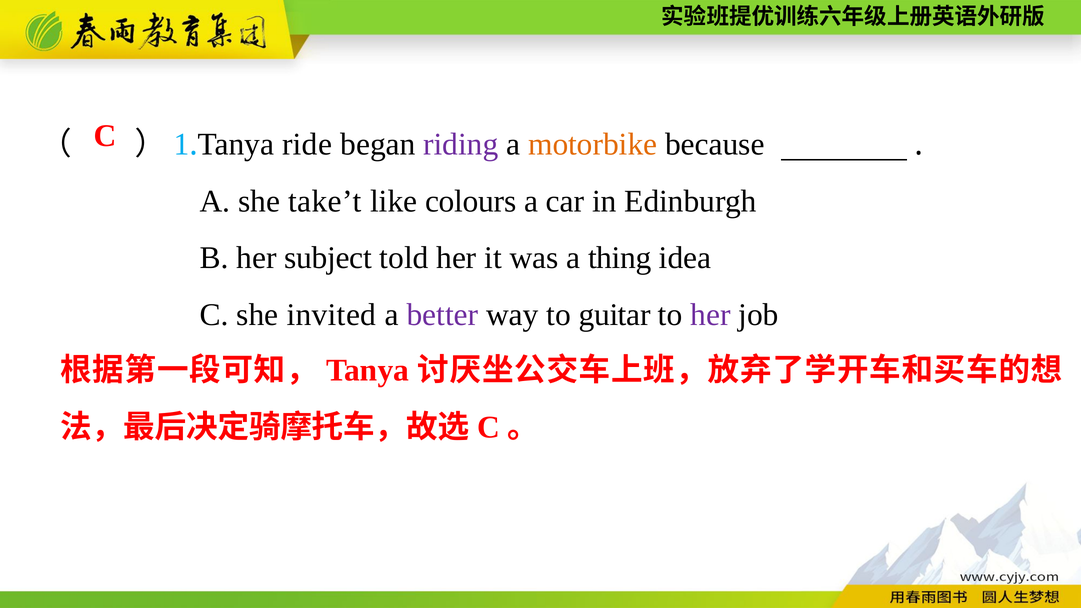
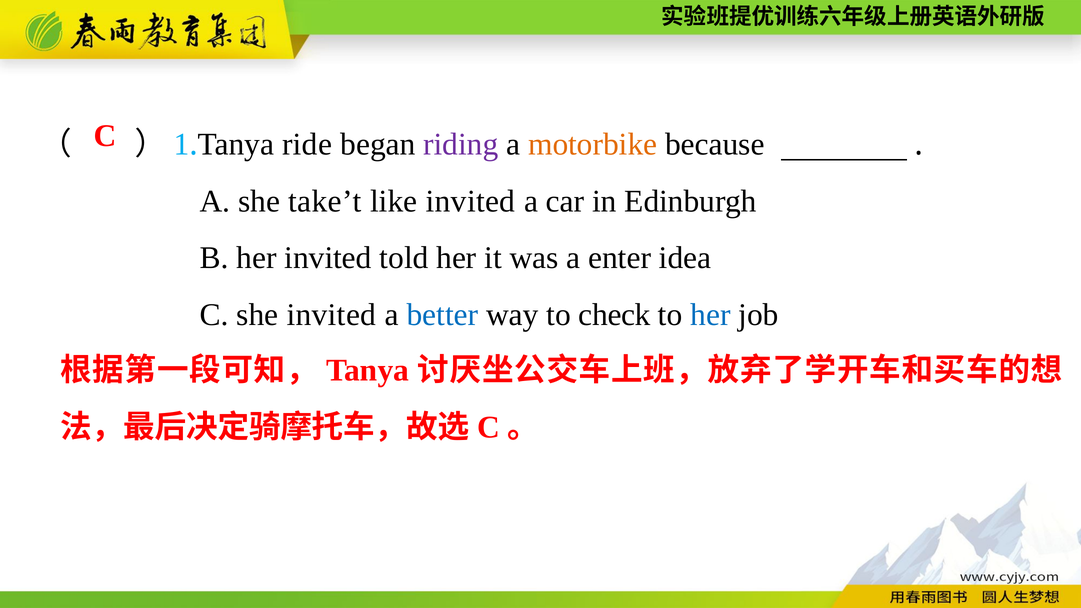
like colours: colours -> invited
her subject: subject -> invited
thing: thing -> enter
better colour: purple -> blue
guitar: guitar -> check
her at (710, 315) colour: purple -> blue
